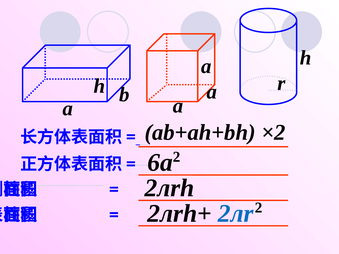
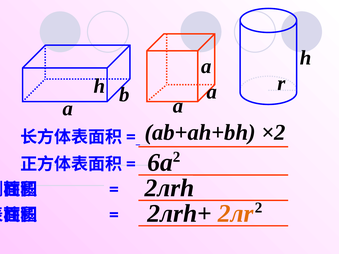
2лr colour: blue -> orange
